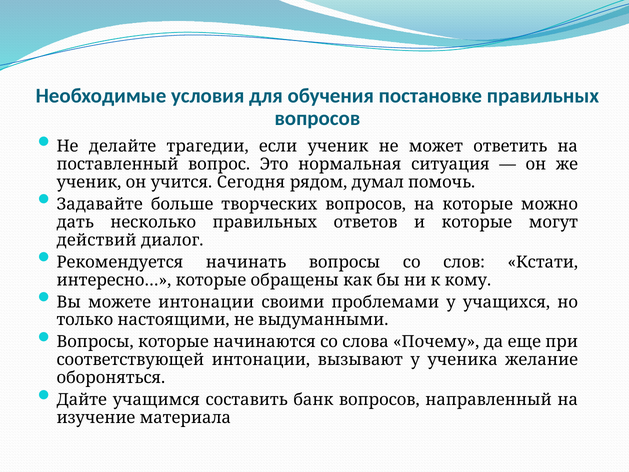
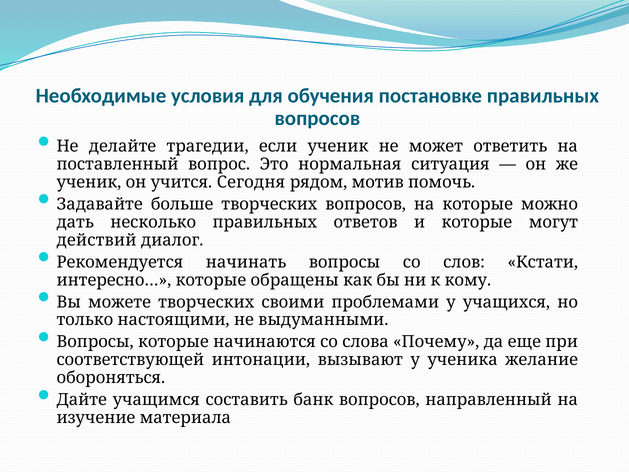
думал: думал -> мотив
можете интонации: интонации -> творческих
